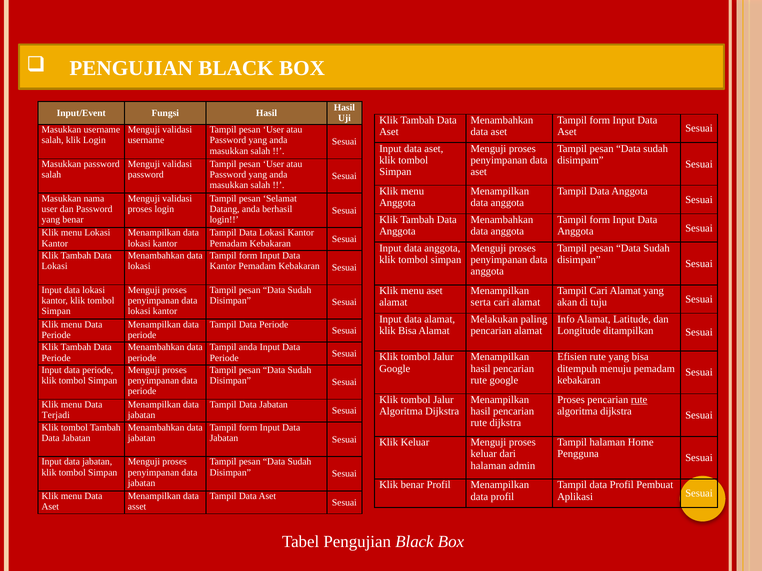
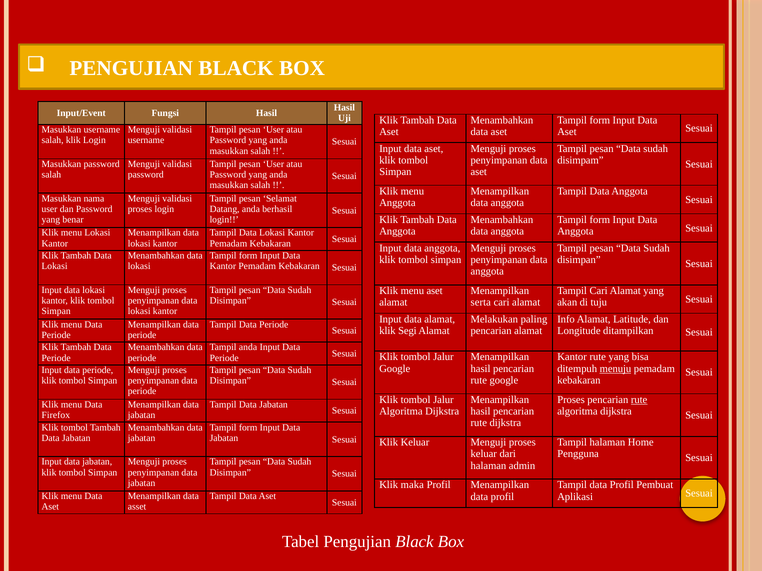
klik Bisa: Bisa -> Segi
Efisien at (572, 357): Efisien -> Kantor
menuju underline: none -> present
Terjadi: Terjadi -> Firefox
Klik benar: benar -> maka
